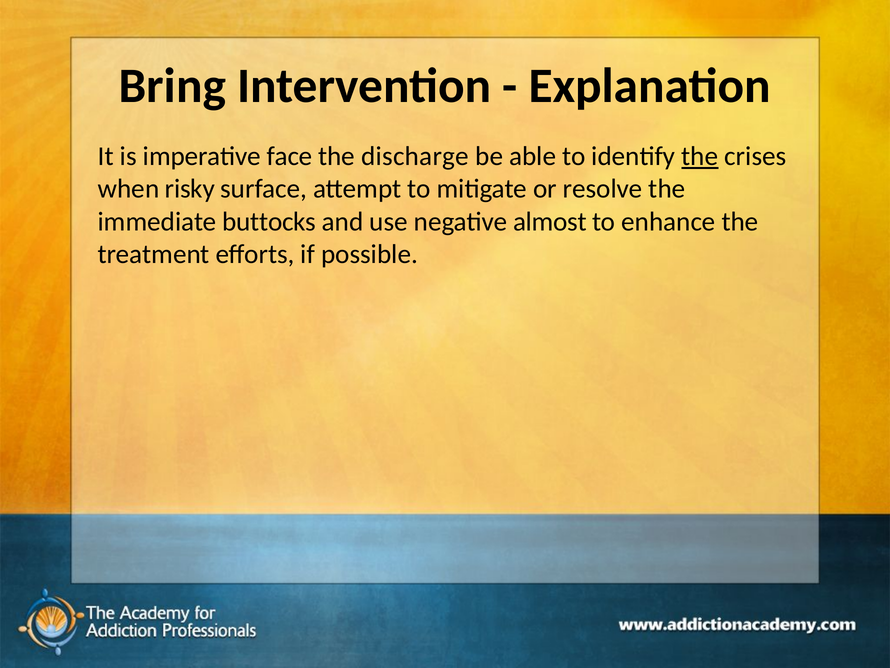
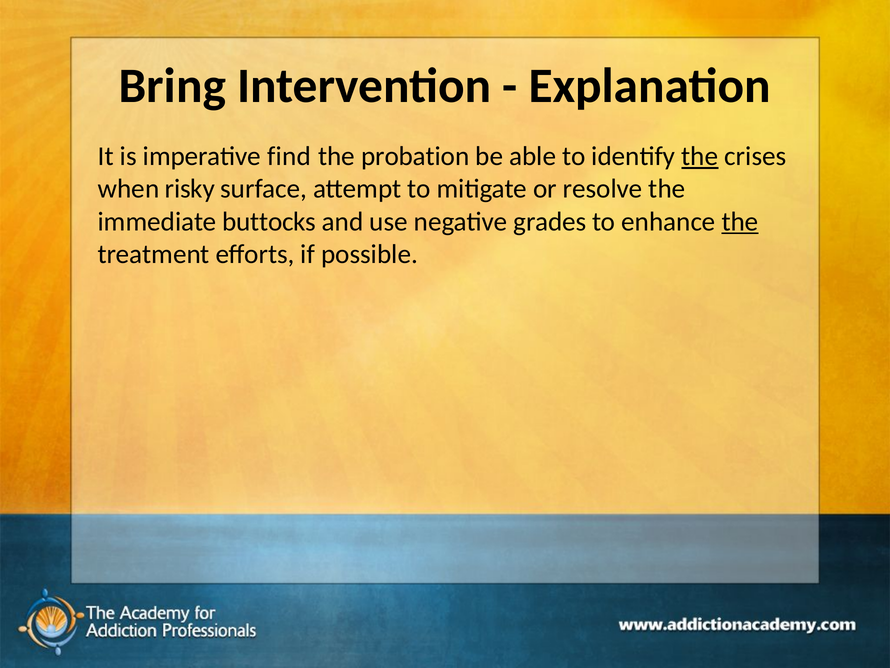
face: face -> find
discharge: discharge -> probation
almost: almost -> grades
the at (740, 221) underline: none -> present
